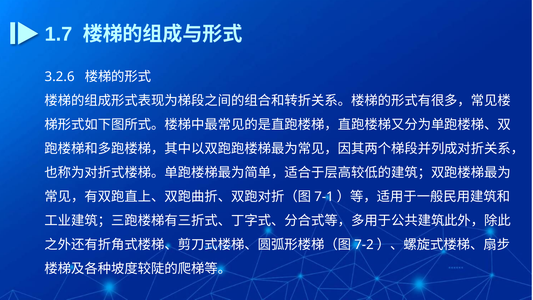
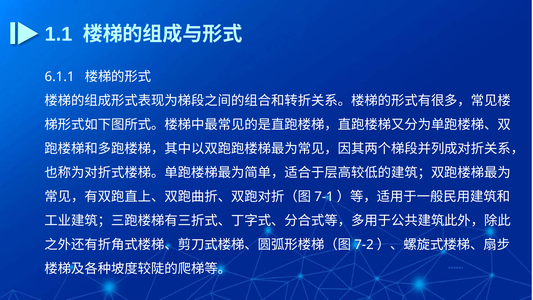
1.7: 1.7 -> 1.1
3.2.6: 3.2.6 -> 6.1.1
